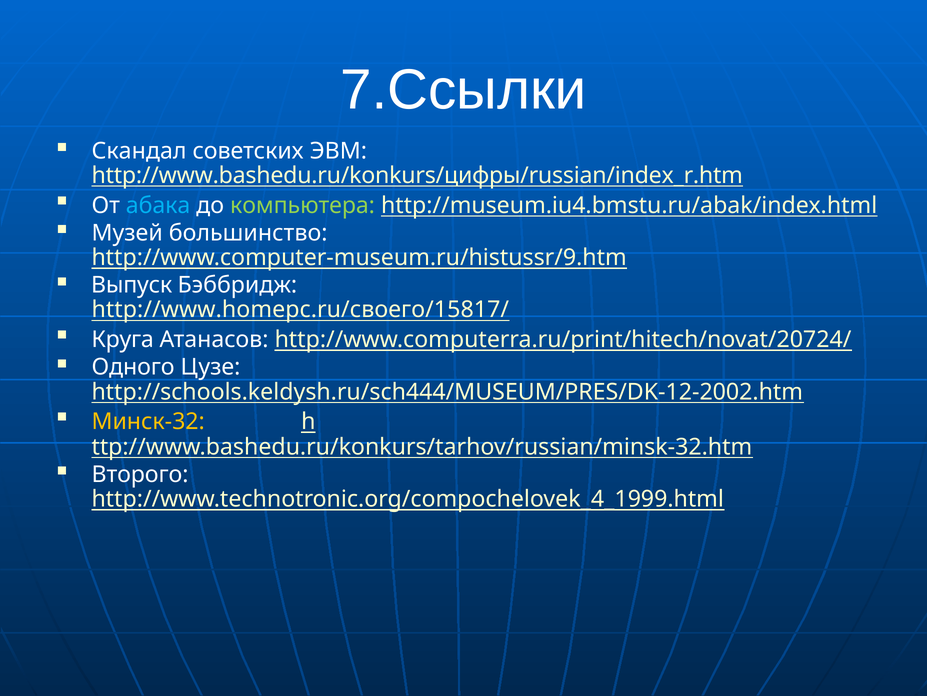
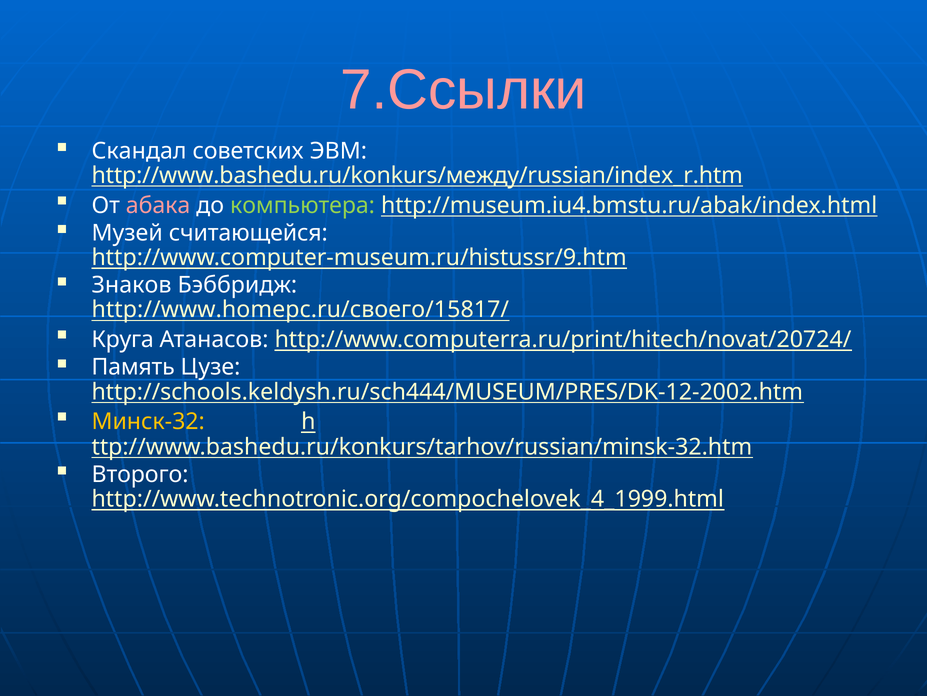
7.Ссылки colour: white -> pink
http://www.bashedu.ru/konkurs/цифры/russian/index_r.htm: http://www.bashedu.ru/konkurs/цифры/russian/index_r.htm -> http://www.bashedu.ru/konkurs/между/russian/index_r.htm
абака colour: light blue -> pink
большинство: большинство -> считающейся
Выпуск: Выпуск -> Знаков
Одного: Одного -> Память
